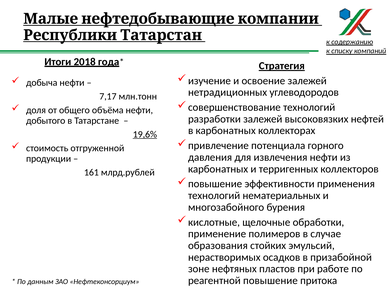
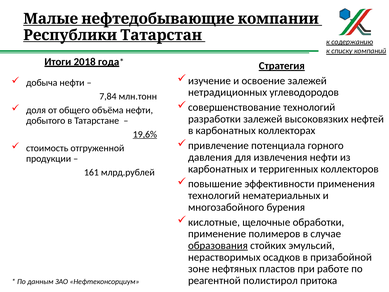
7,17: 7,17 -> 7,84
образования underline: none -> present
реагентной повышение: повышение -> полистирол
